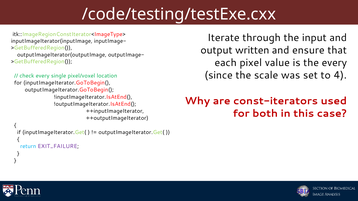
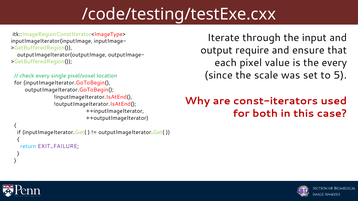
written: written -> require
4: 4 -> 5
